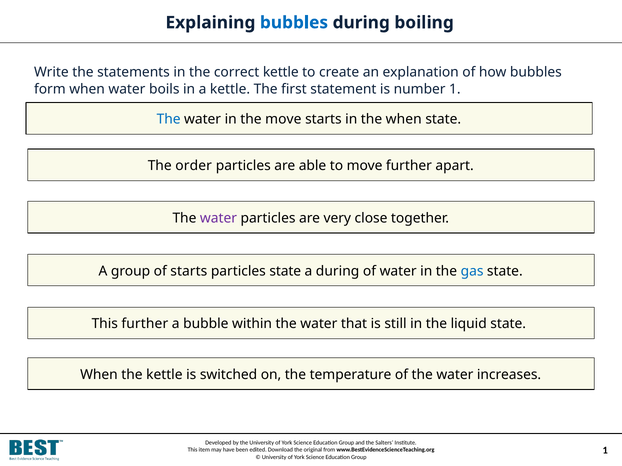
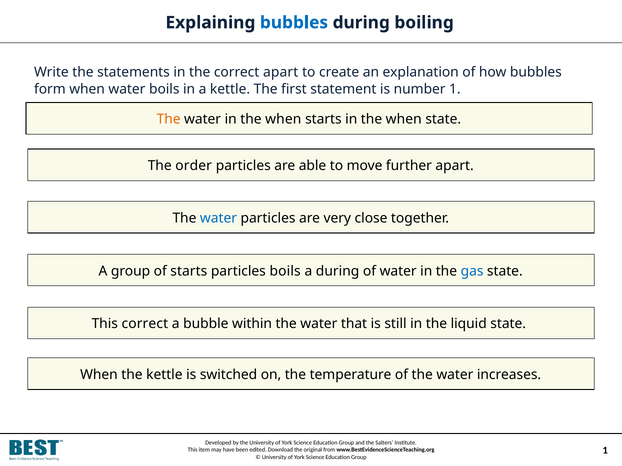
correct kettle: kettle -> apart
The at (169, 119) colour: blue -> orange
water in the move: move -> when
water at (218, 218) colour: purple -> blue
particles state: state -> boils
This further: further -> correct
